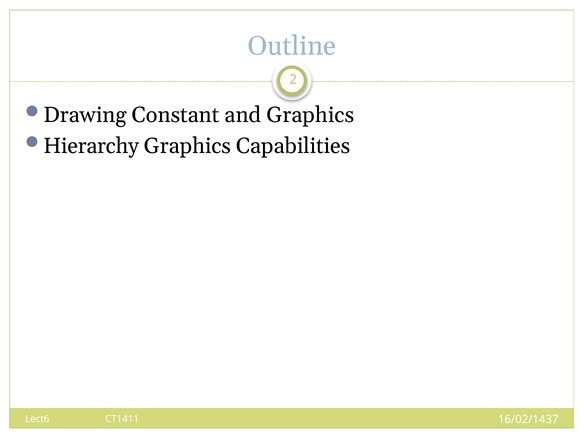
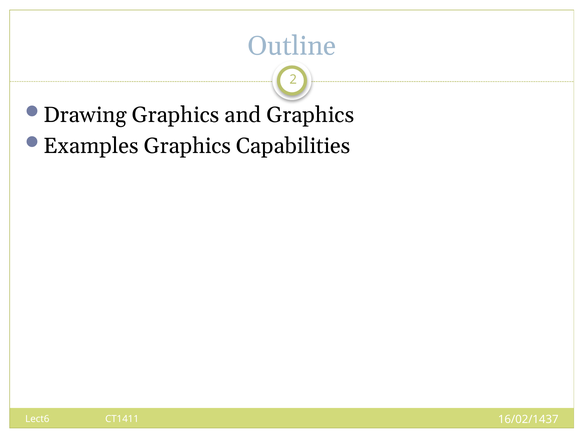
Drawing Constant: Constant -> Graphics
Hierarchy: Hierarchy -> Examples
